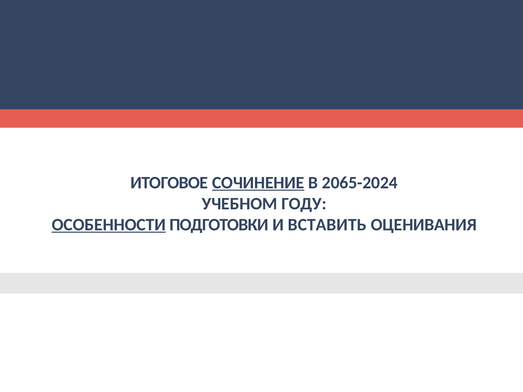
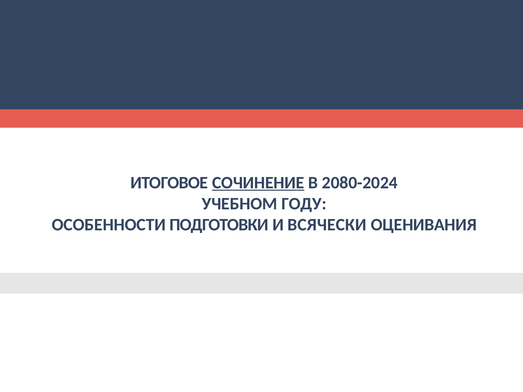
2065-2024: 2065-2024 -> 2080-2024
ОСОБЕННОСТИ underline: present -> none
ВСТАВИТЬ: ВСТАВИТЬ -> ВСЯЧЕСКИ
